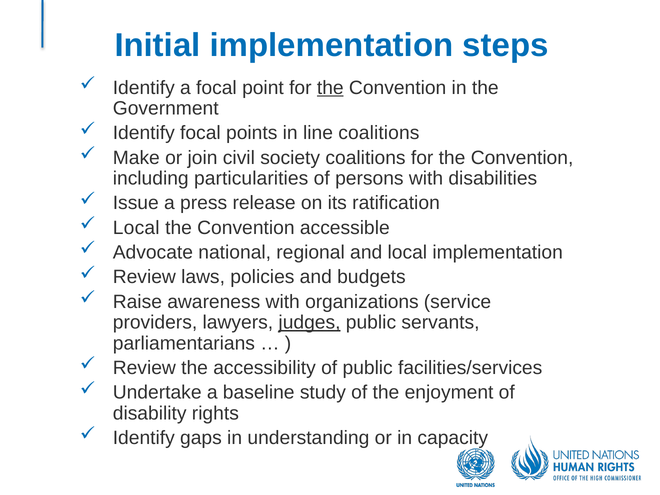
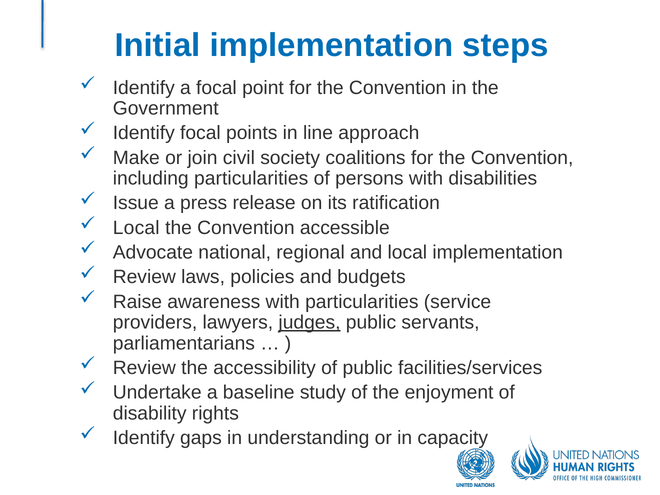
the at (330, 88) underline: present -> none
line coalitions: coalitions -> approach
with organizations: organizations -> particularities
